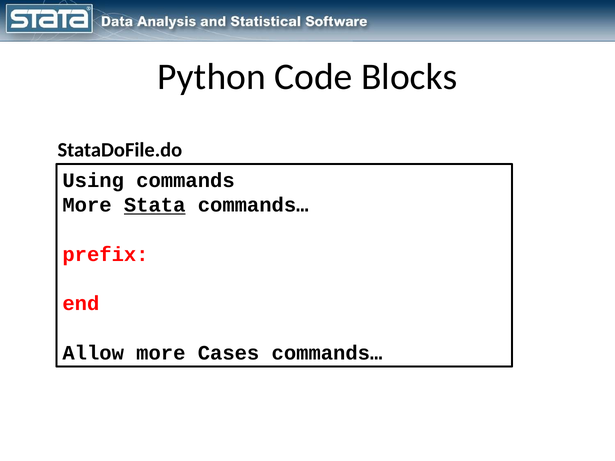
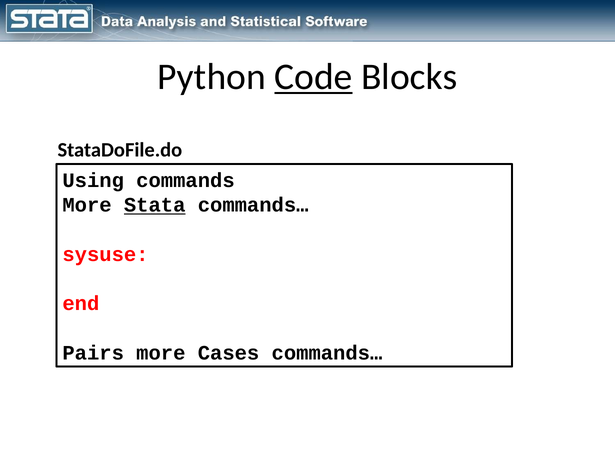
Code underline: none -> present
prefix: prefix -> sysuse
Allow: Allow -> Pairs
